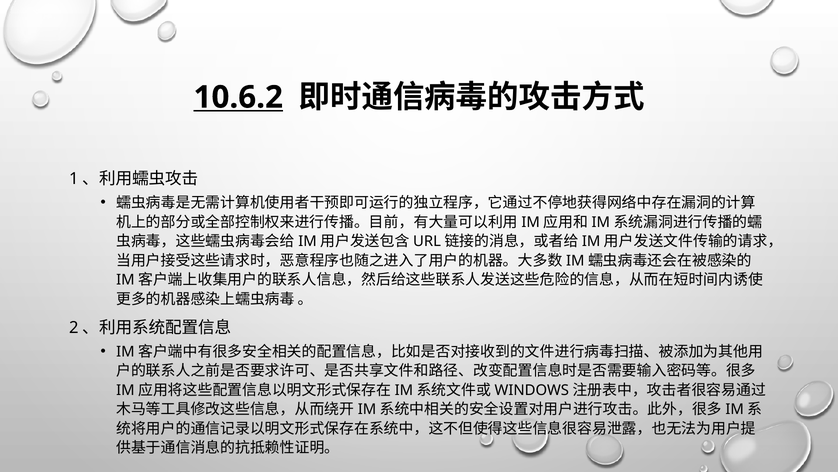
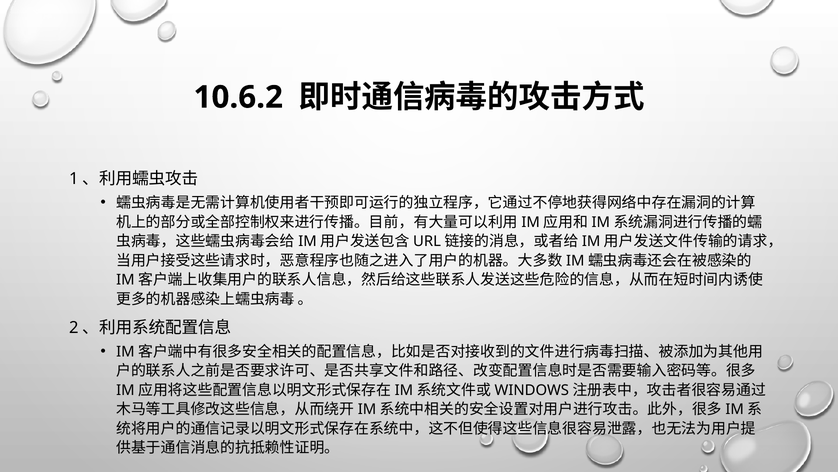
10.6.2 underline: present -> none
